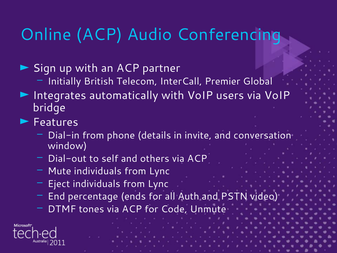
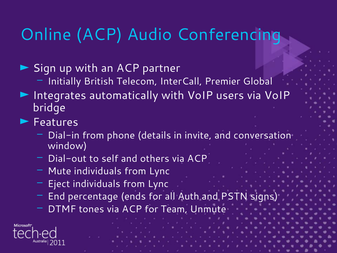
video: video -> signs
Code: Code -> Team
